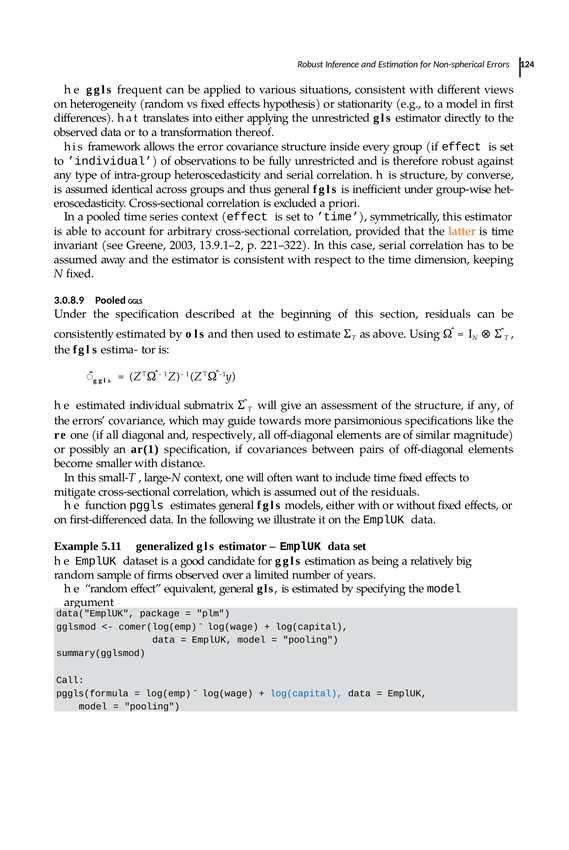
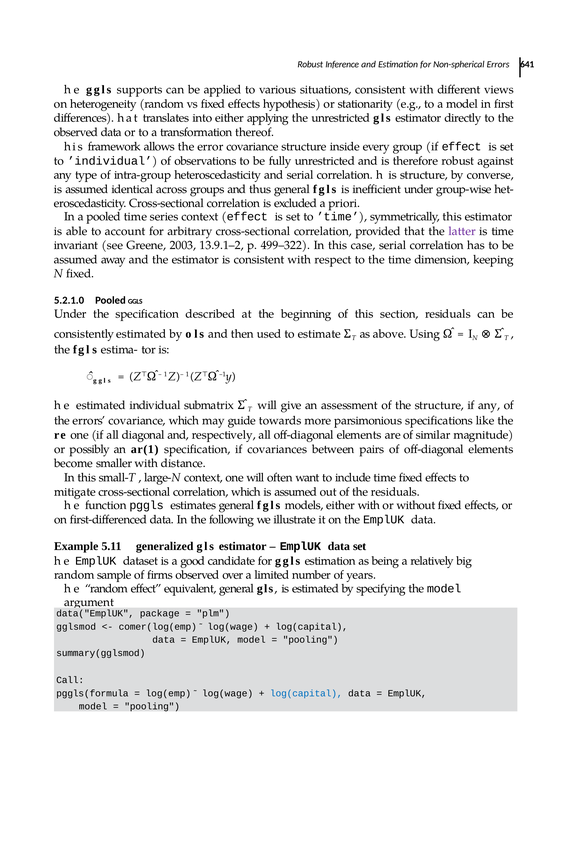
124: 124 -> 641
frequent: frequent -> supports
latter colour: orange -> purple
221–322: 221–322 -> 499–322
3.0.8.9: 3.0.8.9 -> 5.2.1.0
